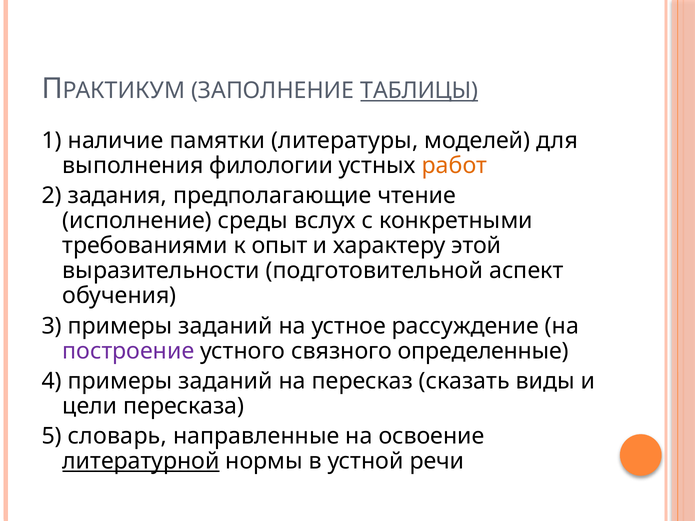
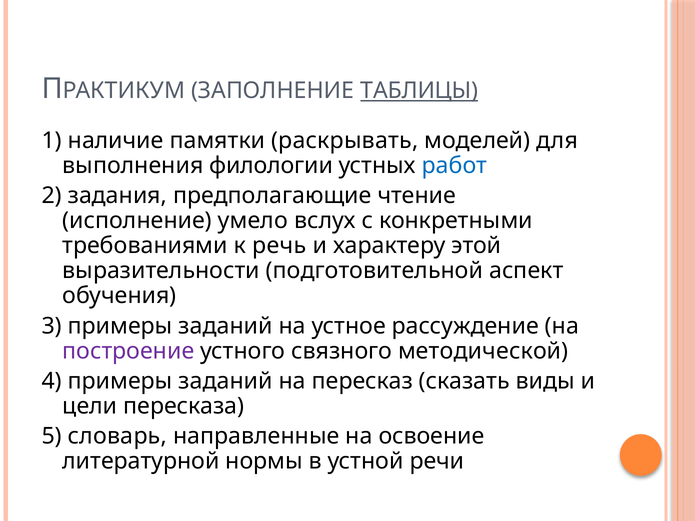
литературы: литературы -> раскрывать
работ colour: orange -> blue
среды: среды -> умело
опыт: опыт -> речь
определенные: определенные -> методической
литературной underline: present -> none
